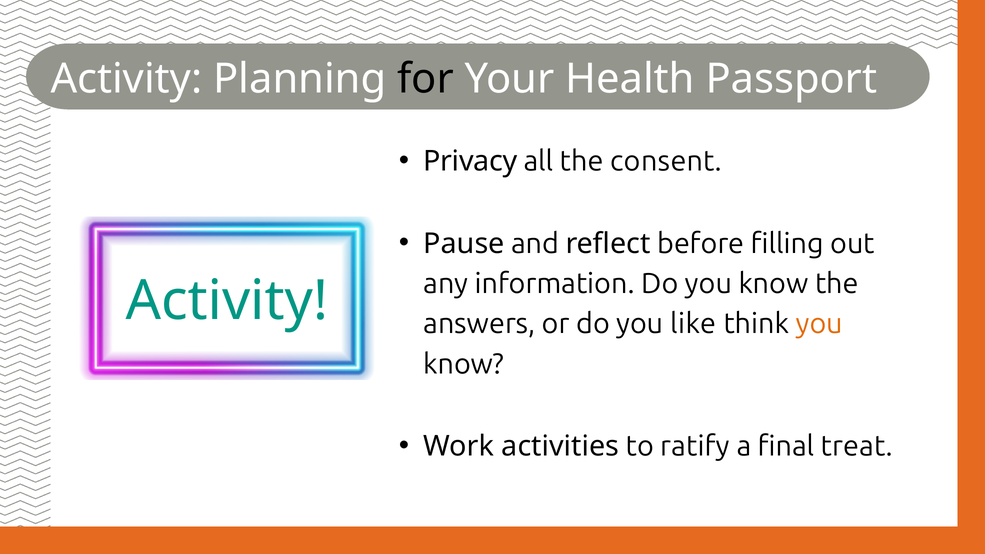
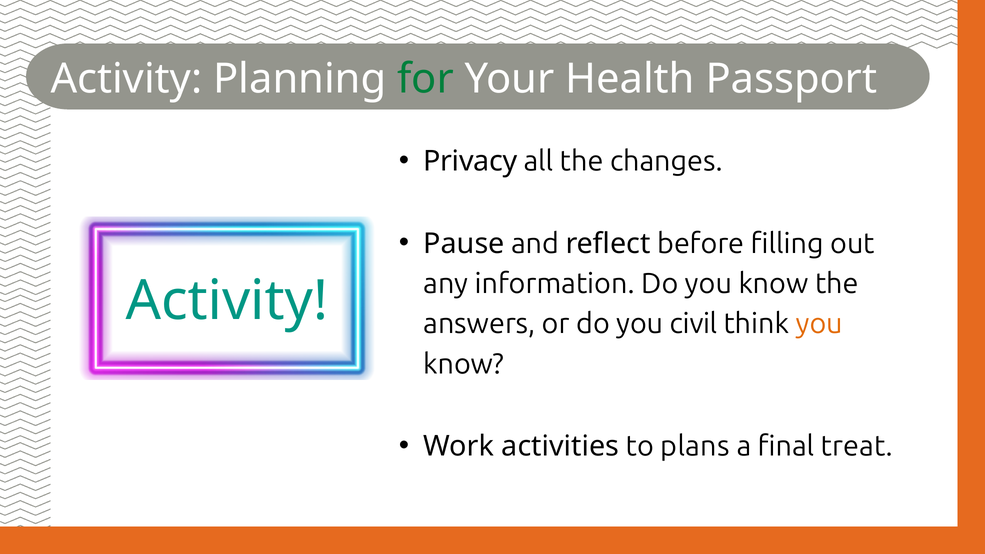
for colour: black -> green
consent: consent -> changes
like: like -> civil
ratify: ratify -> plans
